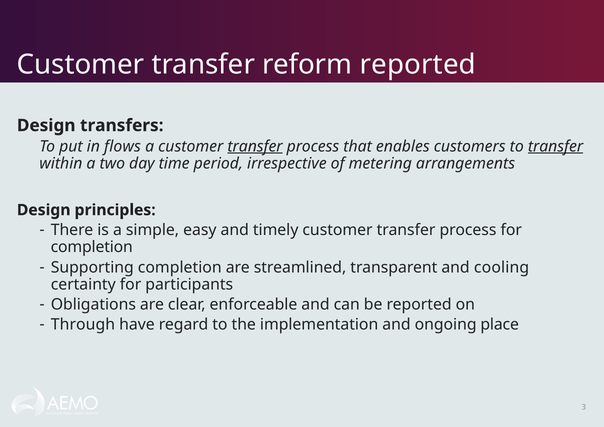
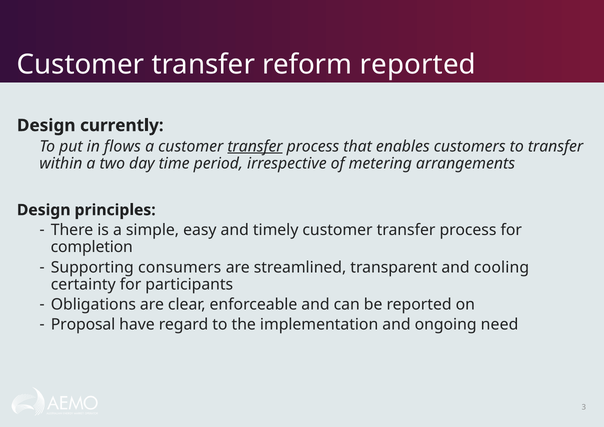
transfers: transfers -> currently
transfer at (556, 146) underline: present -> none
Supporting completion: completion -> consumers
Through: Through -> Proposal
place: place -> need
